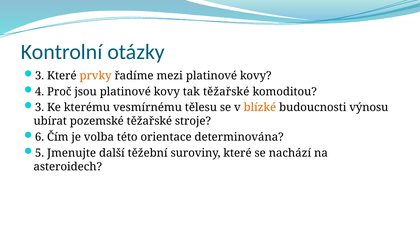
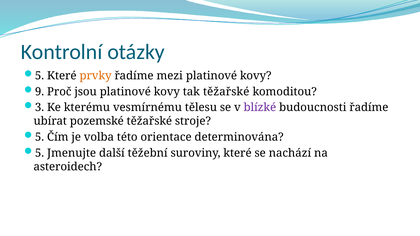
3 at (40, 76): 3 -> 5
4: 4 -> 9
blízké colour: orange -> purple
budoucnosti výnosu: výnosu -> řadíme
6 at (40, 137): 6 -> 5
